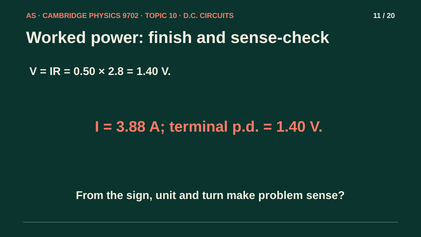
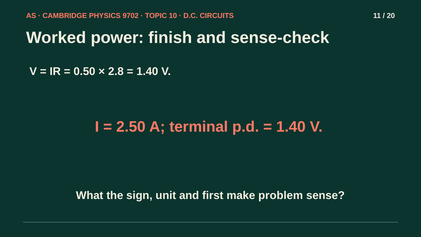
3.88: 3.88 -> 2.50
From: From -> What
turn: turn -> first
